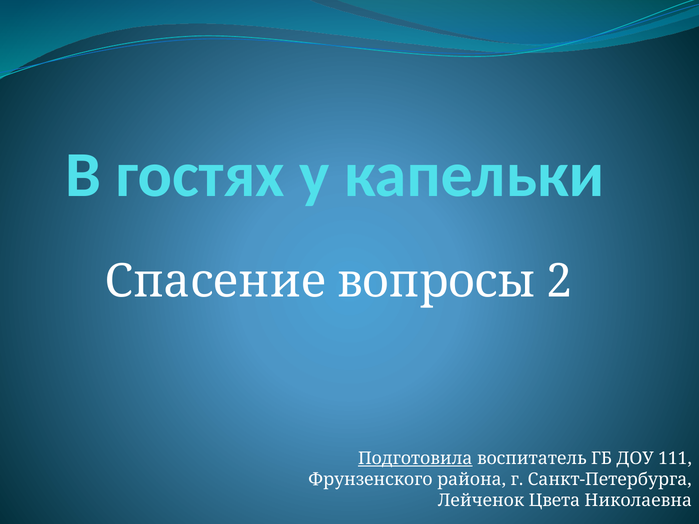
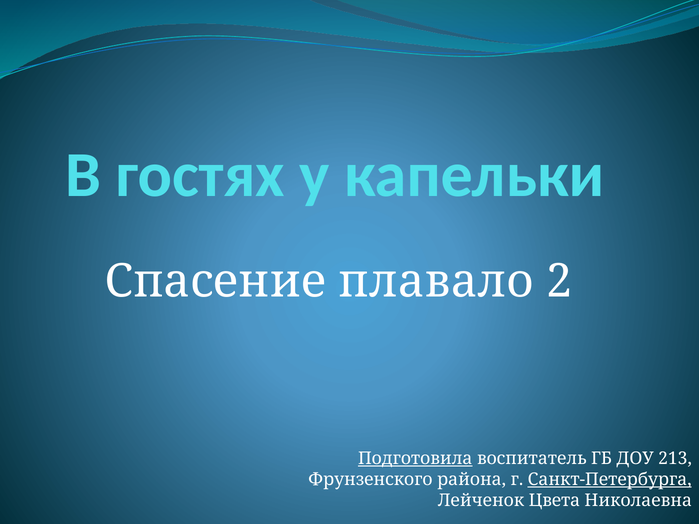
вопросы: вопросы -> плавало
111: 111 -> 213
Санкт-Петербурга underline: none -> present
